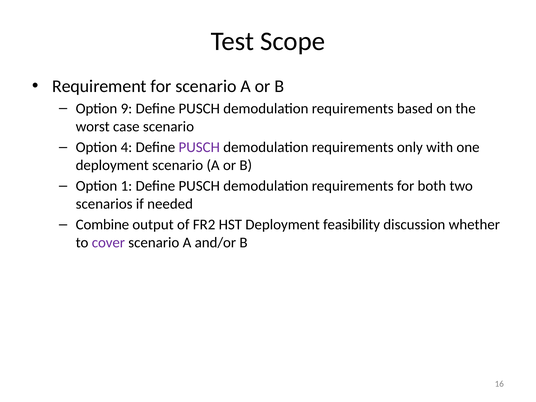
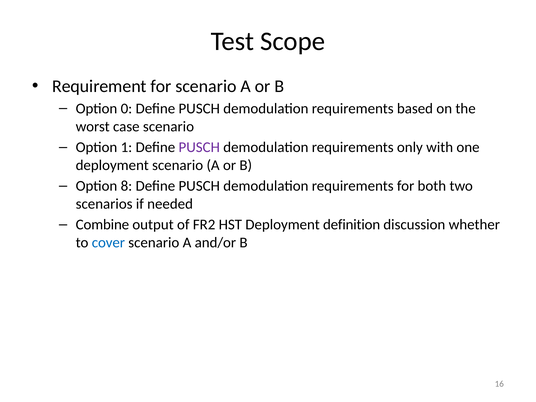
9: 9 -> 0
4: 4 -> 1
1: 1 -> 8
feasibility: feasibility -> definition
cover colour: purple -> blue
